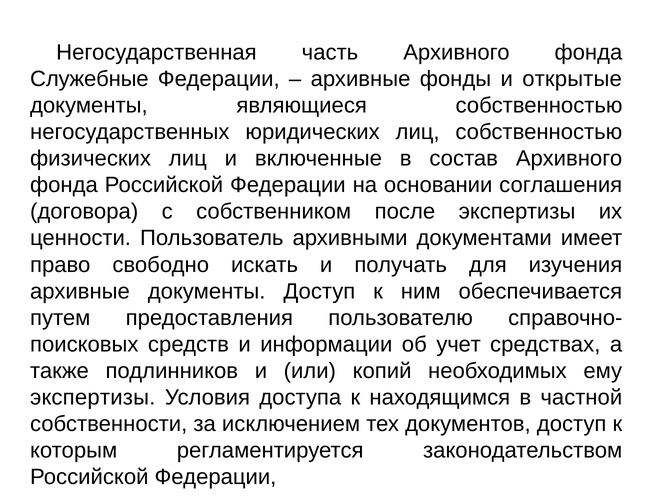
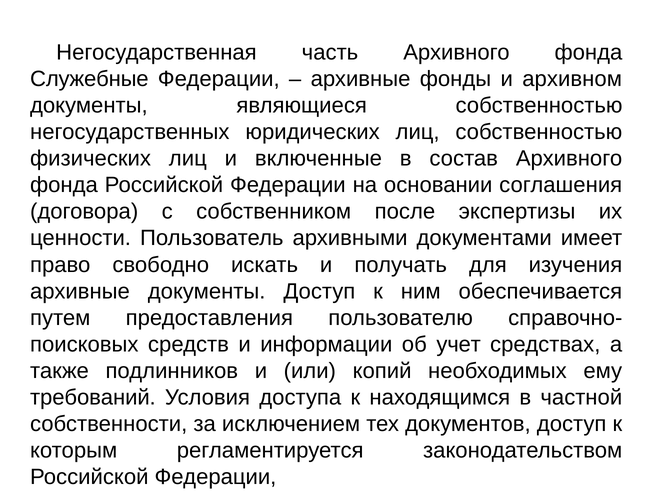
открытые: открытые -> архивном
экспертизы at (93, 397): экспертизы -> требований
